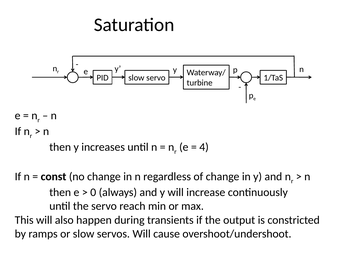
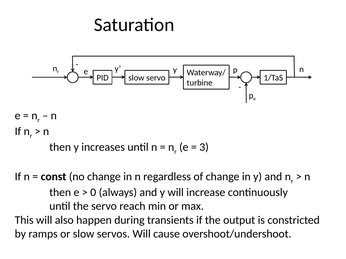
4: 4 -> 3
